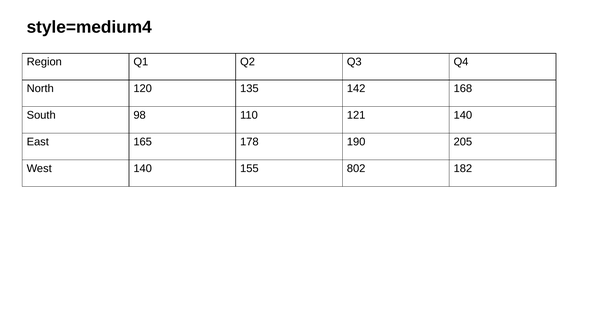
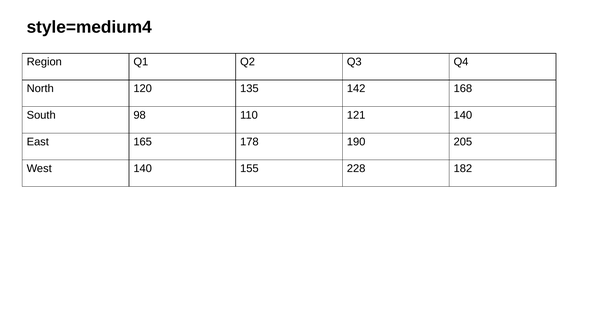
802: 802 -> 228
